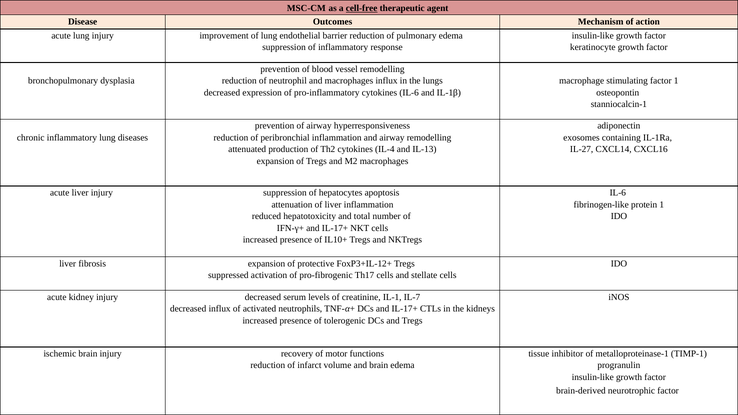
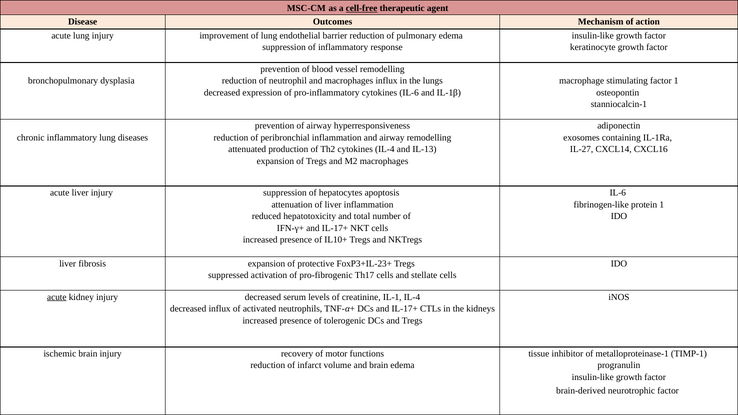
FoxP3+IL-12+: FoxP3+IL-12+ -> FoxP3+IL-23+
acute at (57, 297) underline: none -> present
IL-1 IL-7: IL-7 -> IL-4
